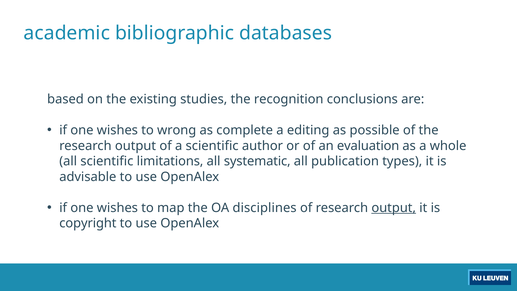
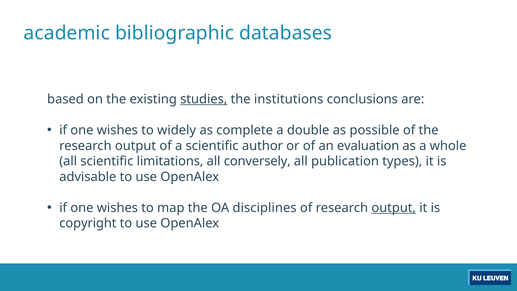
studies underline: none -> present
recognition: recognition -> institutions
wrong: wrong -> widely
editing: editing -> double
systematic: systematic -> conversely
